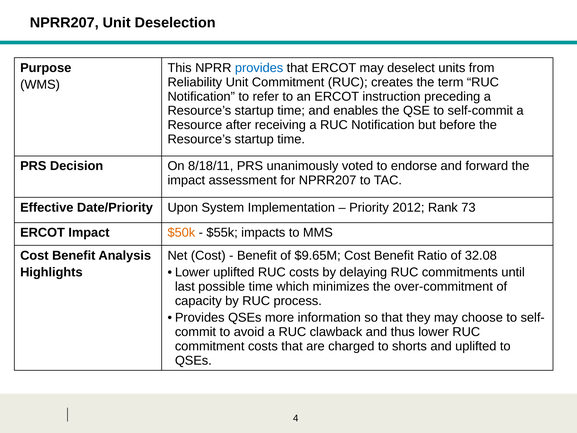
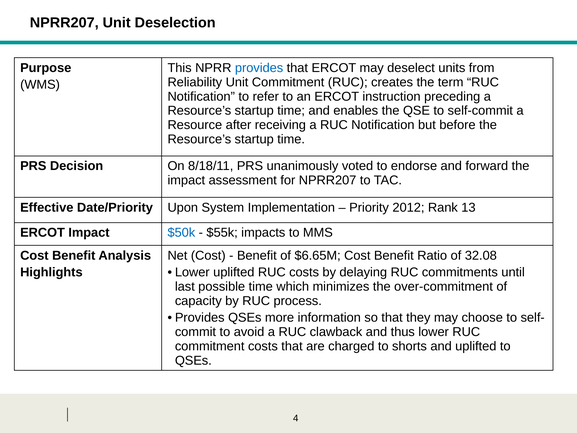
73: 73 -> 13
$50k colour: orange -> blue
$9.65M: $9.65M -> $6.65M
